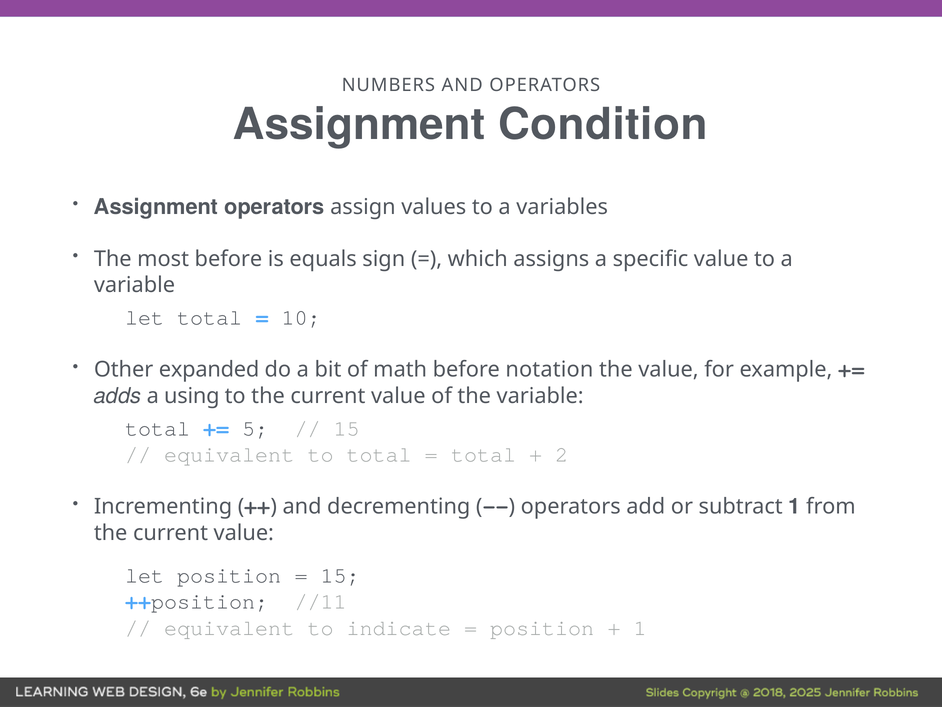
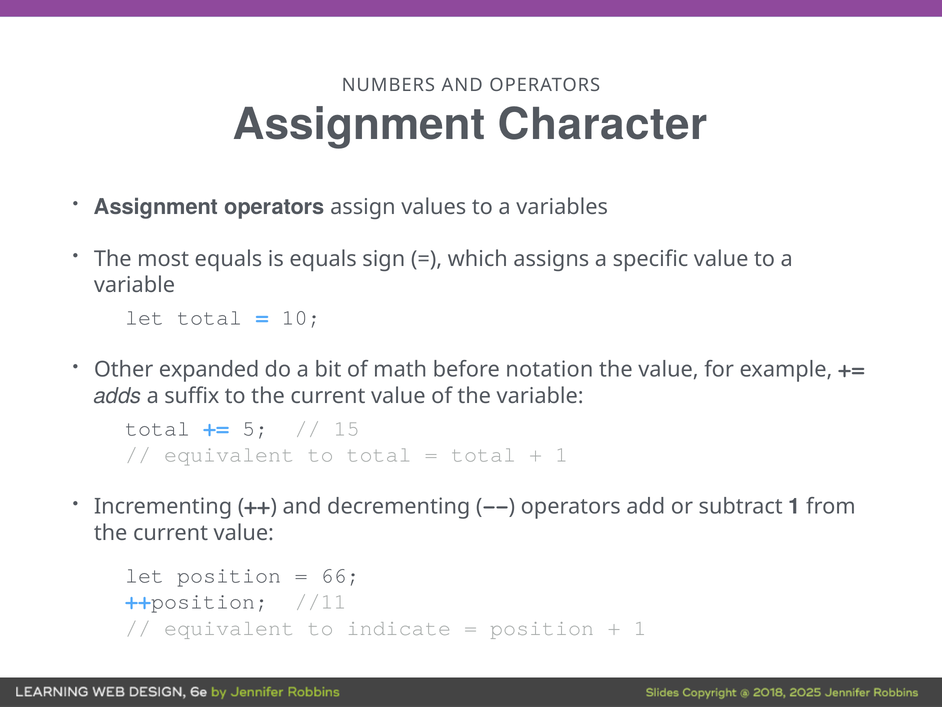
Condition: Condition -> Character
most before: before -> equals
using: using -> suffix
2 at (562, 454): 2 -> 1
15 at (340, 575): 15 -> 66
